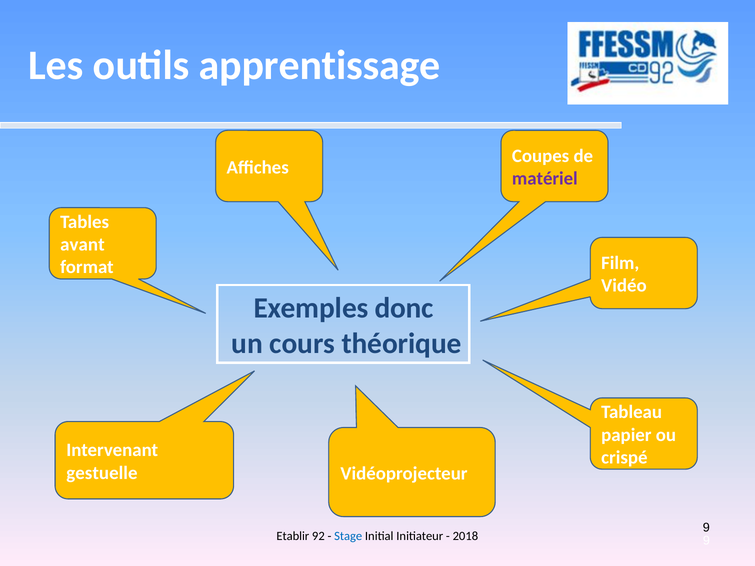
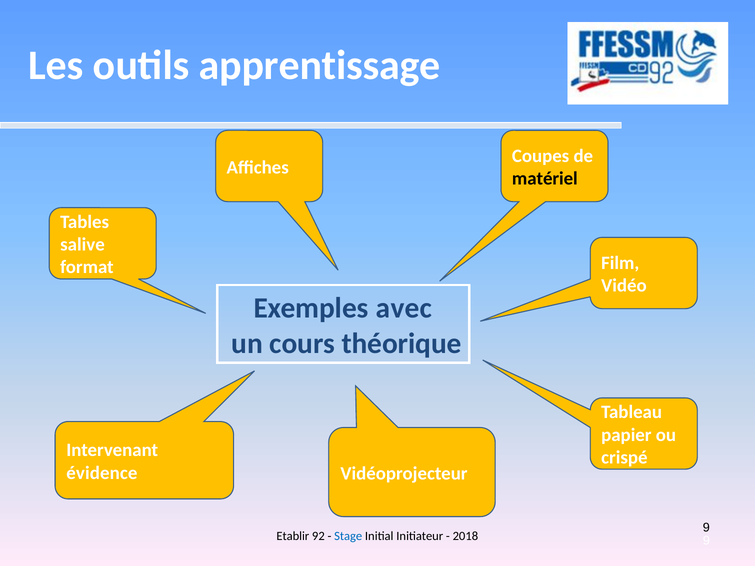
matériel colour: purple -> black
avant: avant -> salive
donc: donc -> avec
gestuelle: gestuelle -> évidence
